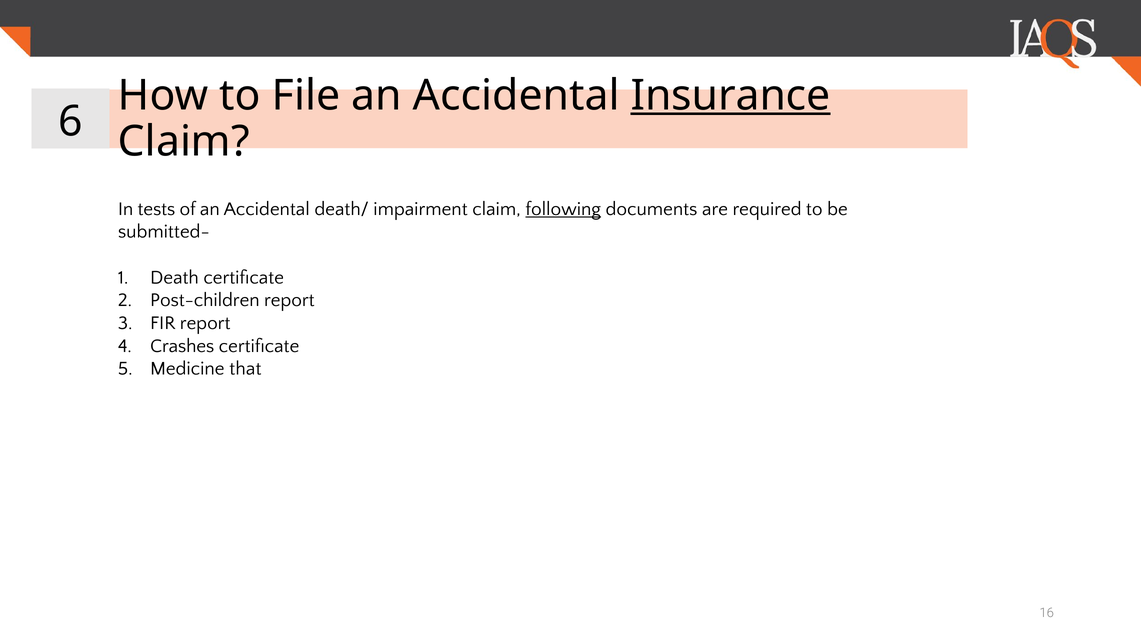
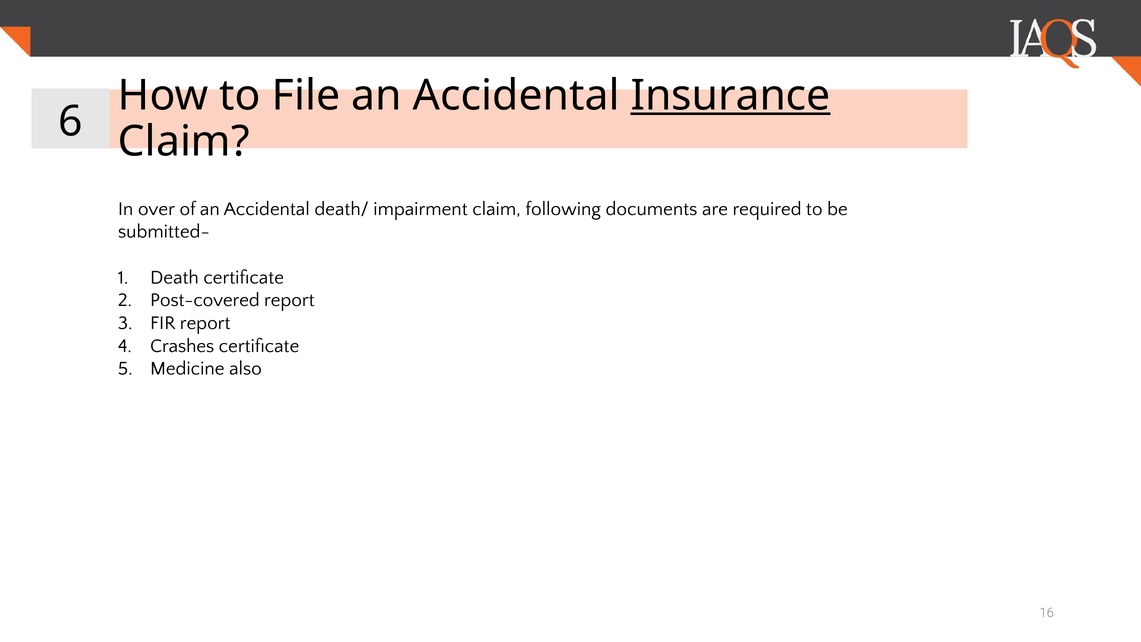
tests: tests -> over
following underline: present -> none
Post-children: Post-children -> Post-covered
that: that -> also
